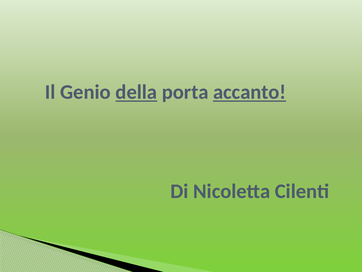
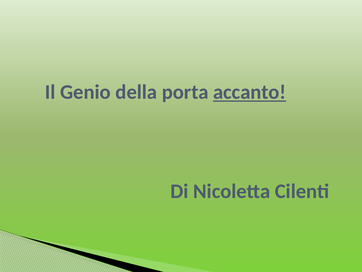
della underline: present -> none
